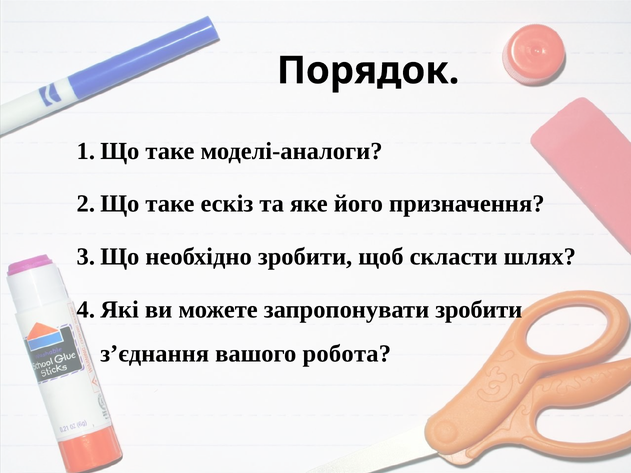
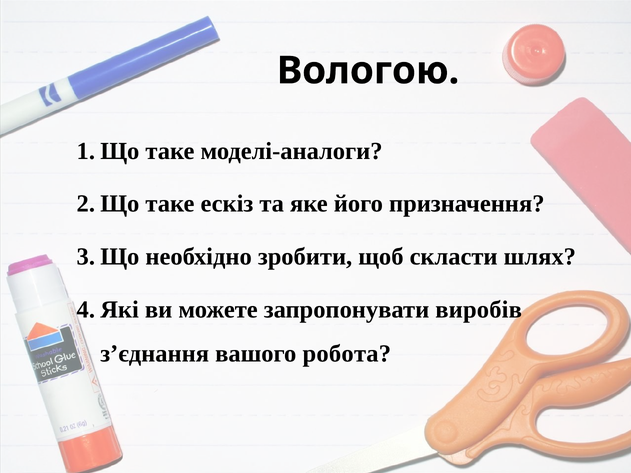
Порядок: Порядок -> Вологою
запропонувати зробити: зробити -> виробів
